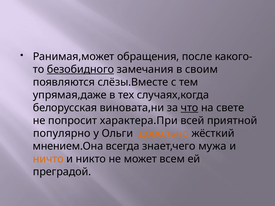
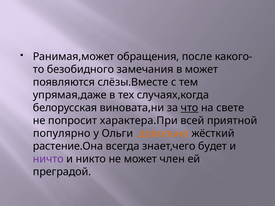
безобидного underline: present -> none
в своим: своим -> может
мнением.Она: мнением.Она -> растение.Она
мужа: мужа -> будет
ничто colour: orange -> purple
всем: всем -> член
